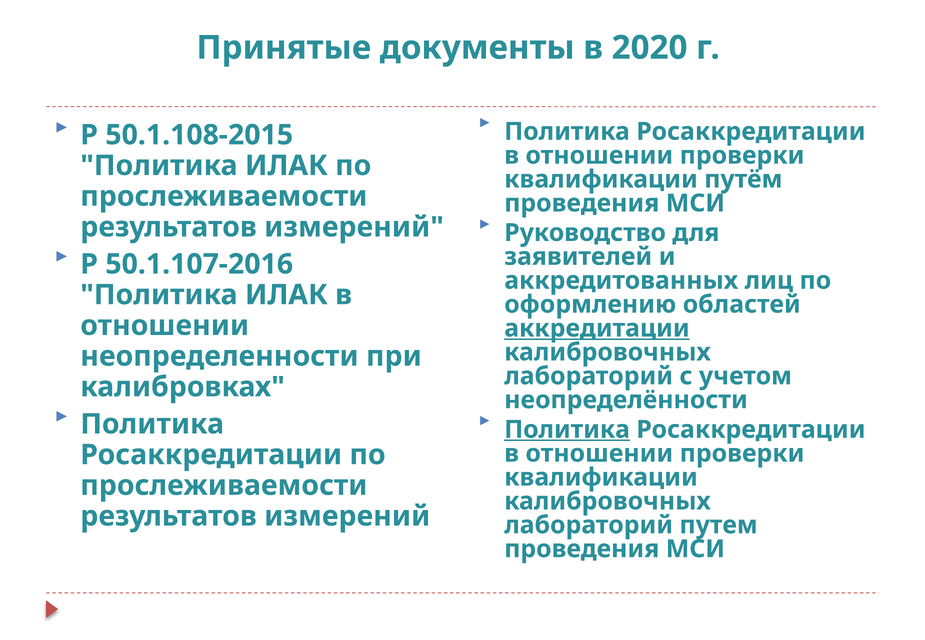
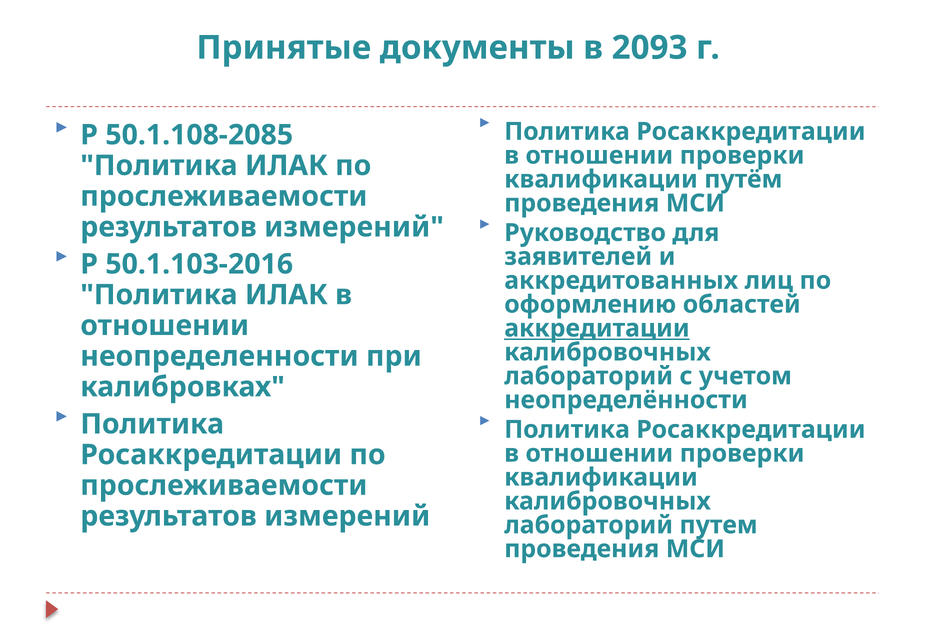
2020: 2020 -> 2093
50.1.108-2015: 50.1.108-2015 -> 50.1.108-2085
50.1.107-2016: 50.1.107-2016 -> 50.1.103-2016
Политика at (567, 430) underline: present -> none
